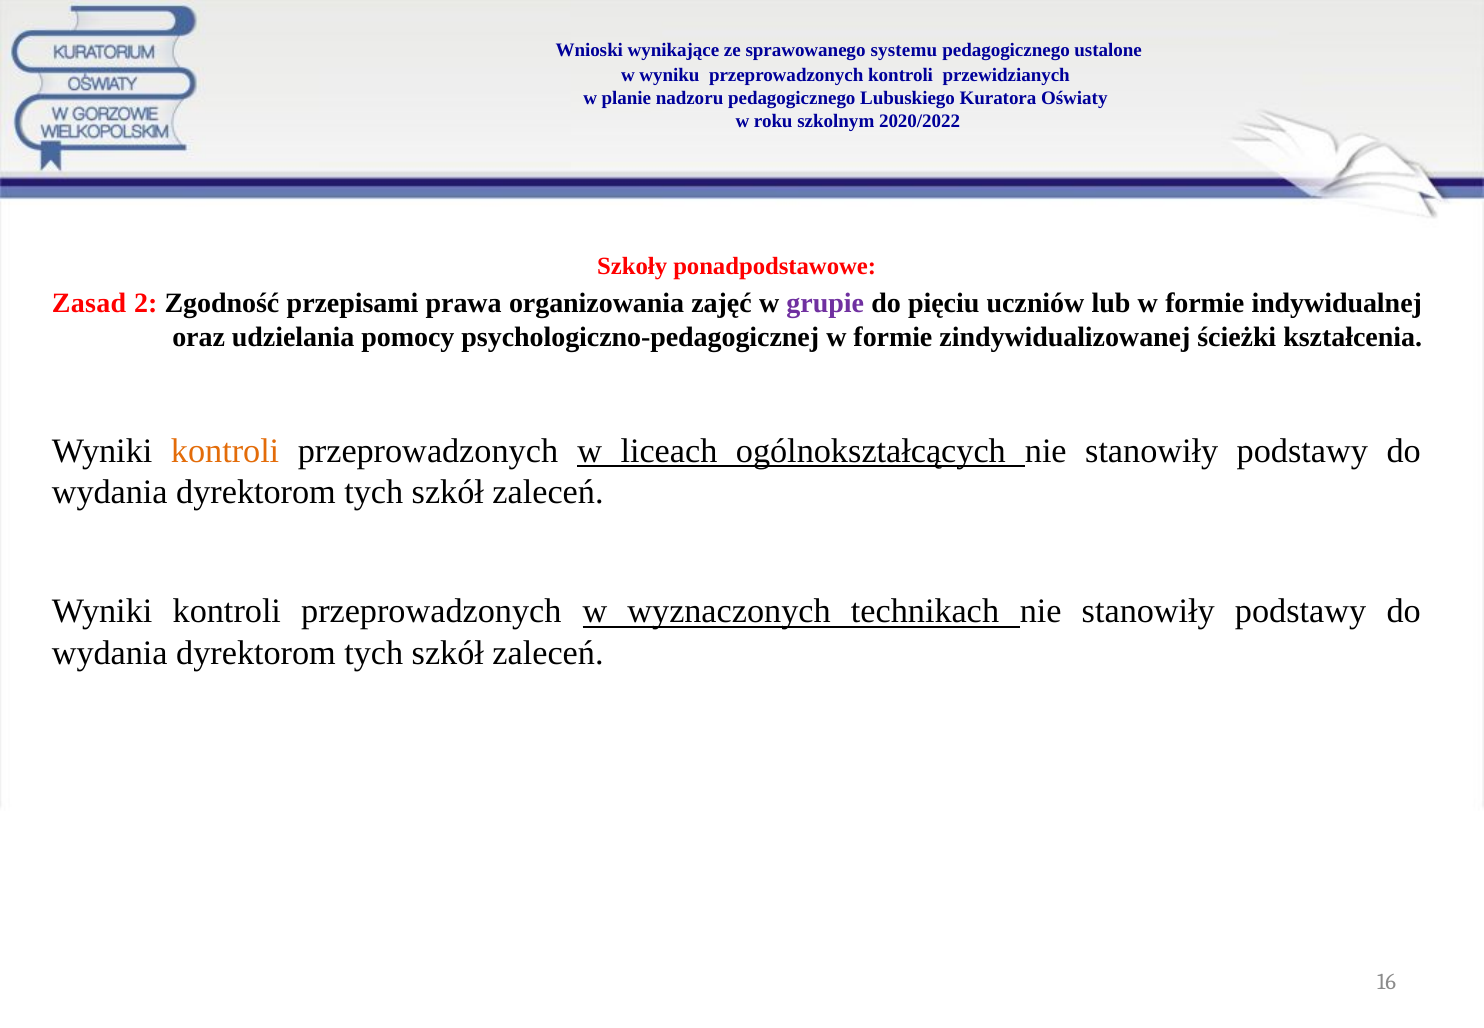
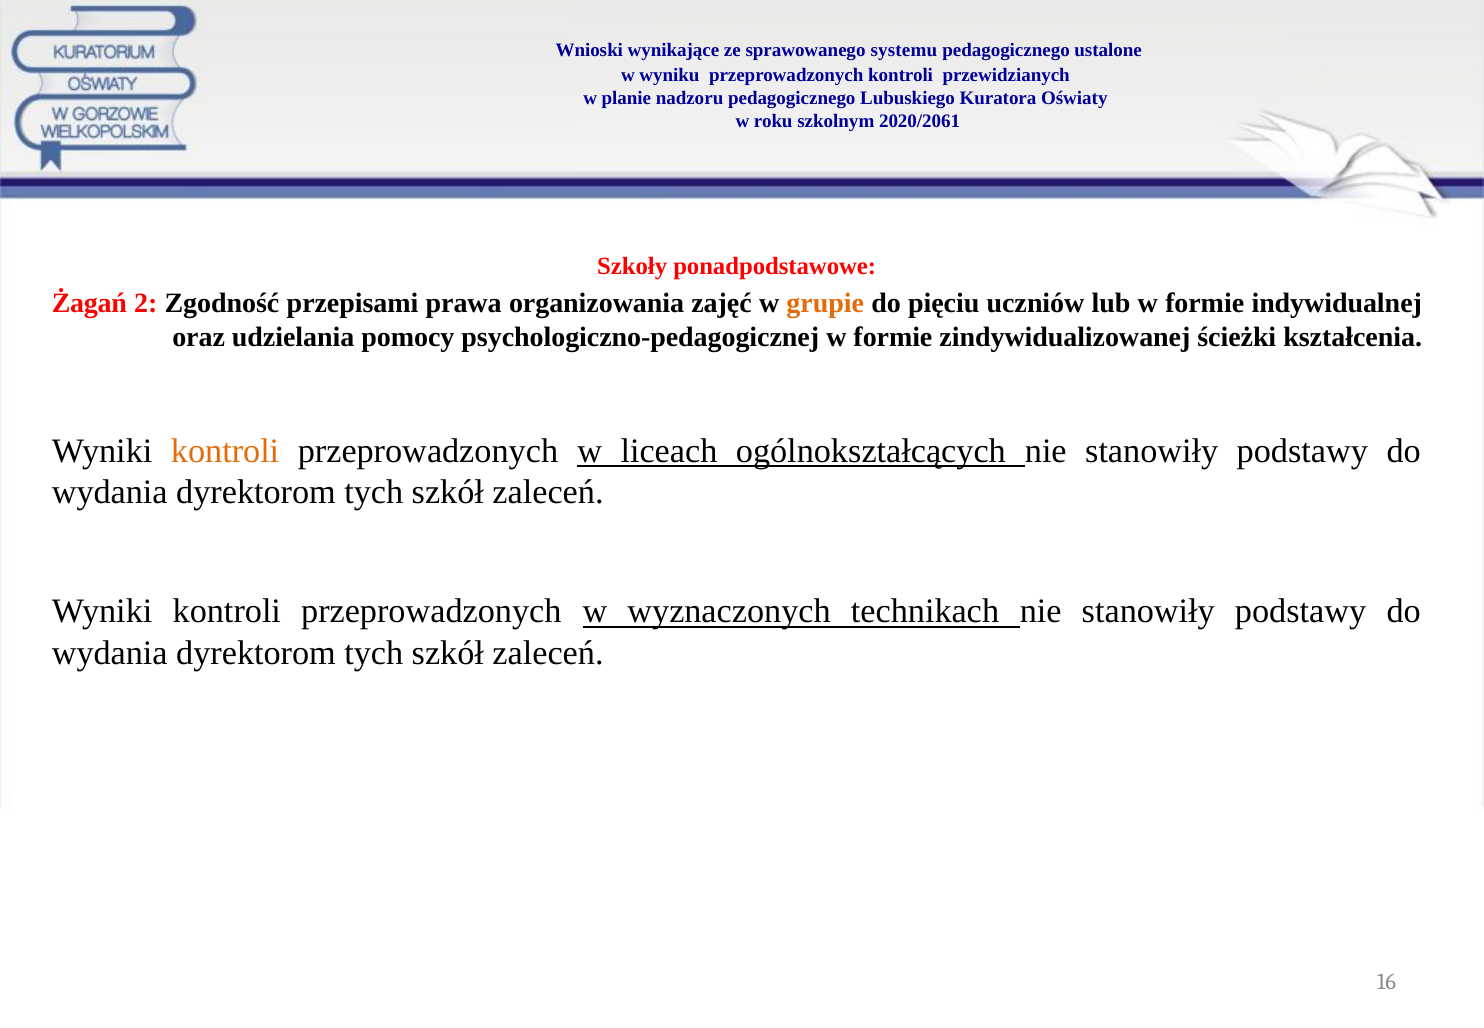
2020/2022: 2020/2022 -> 2020/2061
Zasad: Zasad -> Żagań
grupie colour: purple -> orange
